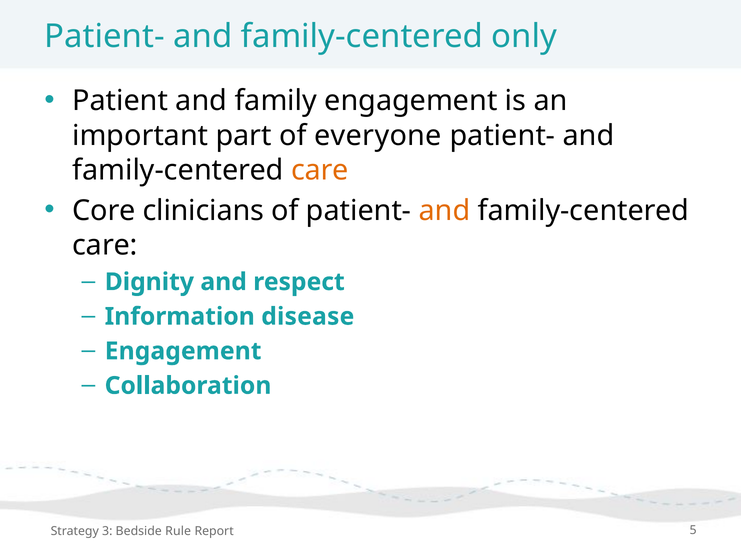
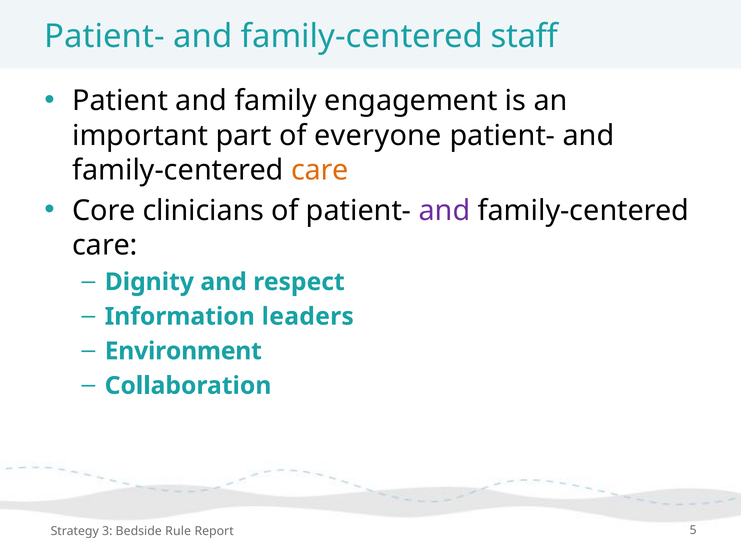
only: only -> staff
and at (445, 210) colour: orange -> purple
disease: disease -> leaders
Engagement at (183, 351): Engagement -> Environment
